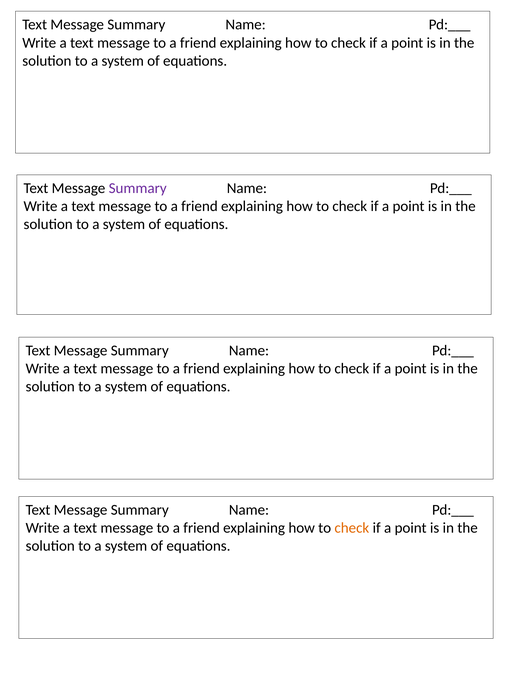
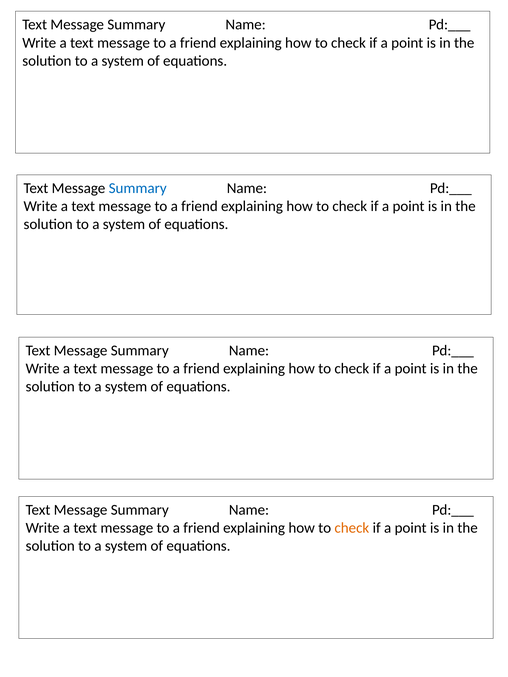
Summary at (138, 188) colour: purple -> blue
